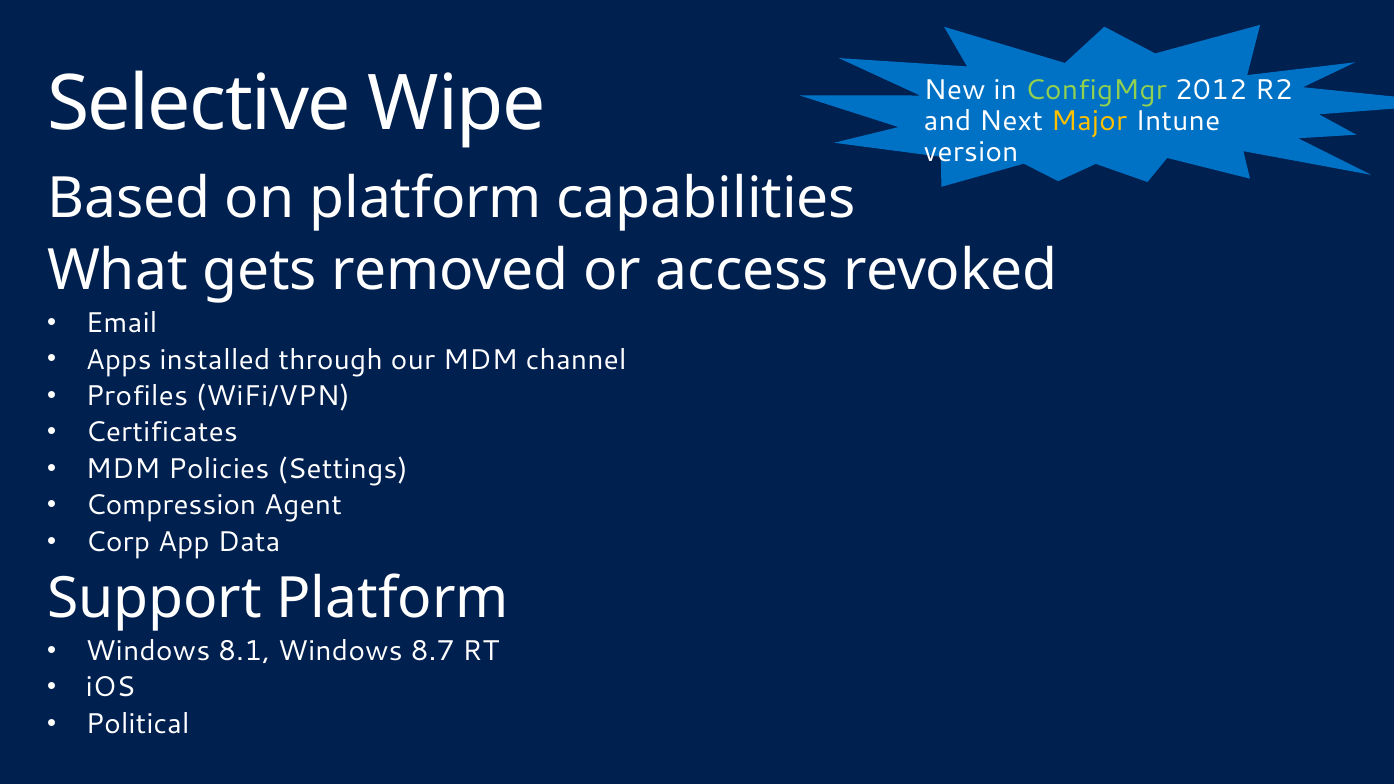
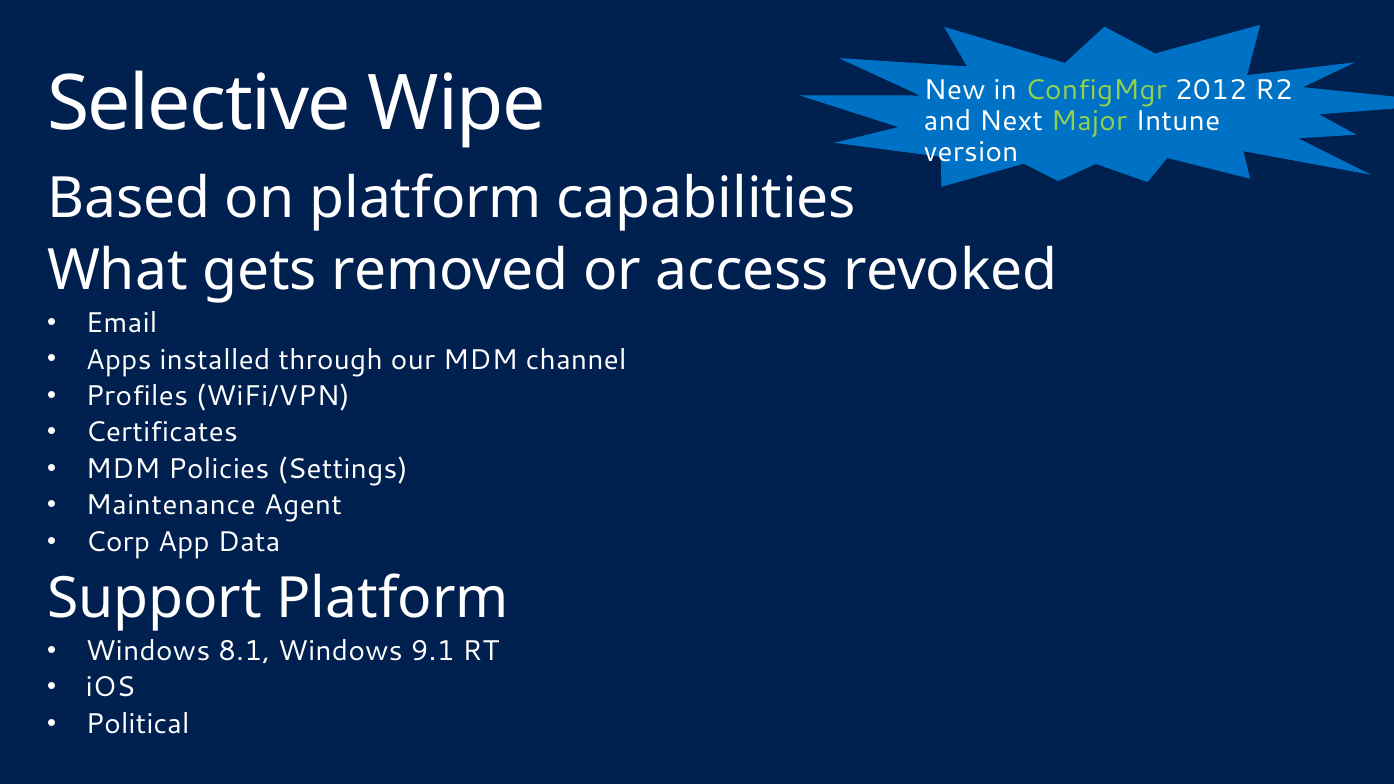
Major colour: yellow -> light green
Compression: Compression -> Maintenance
8.7: 8.7 -> 9.1
